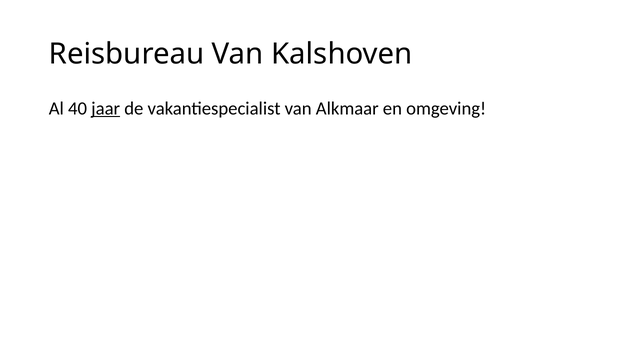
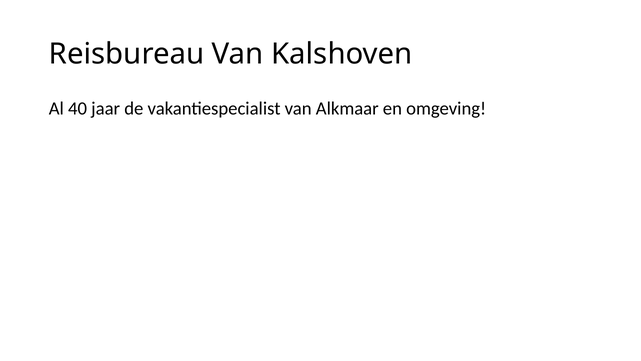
jaar underline: present -> none
